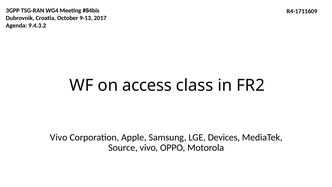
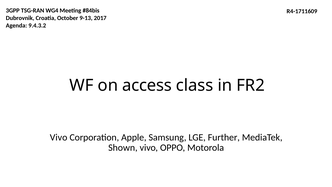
Devices: Devices -> Further
Source: Source -> Shown
